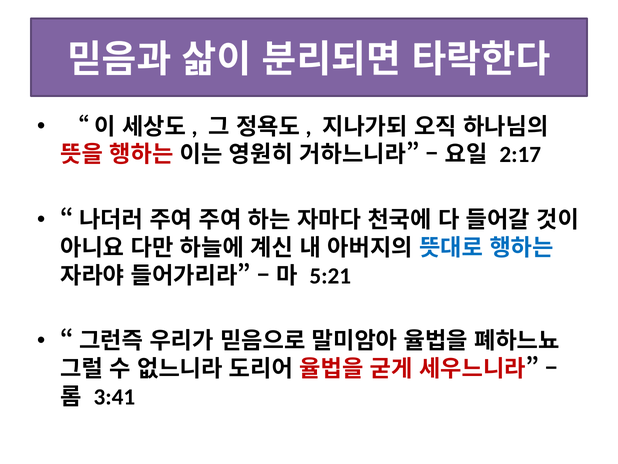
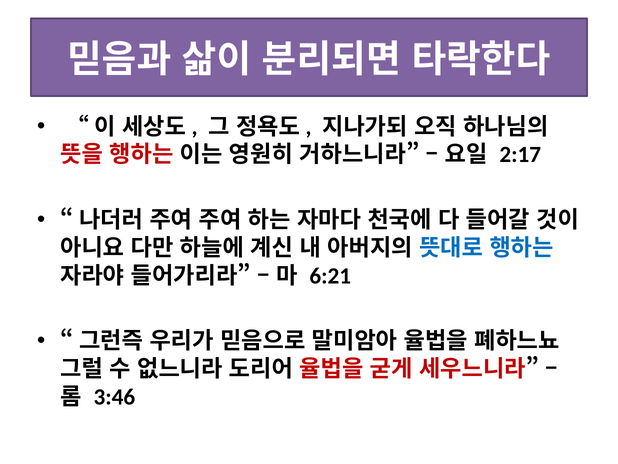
5:21: 5:21 -> 6:21
3:41: 3:41 -> 3:46
